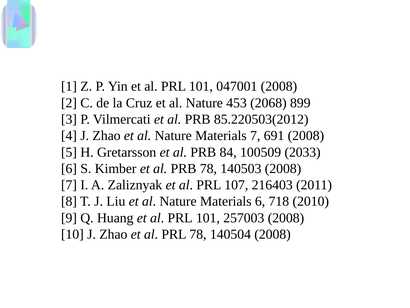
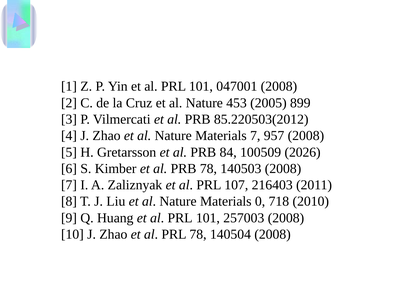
2068: 2068 -> 2005
691: 691 -> 957
2033: 2033 -> 2026
Materials 6: 6 -> 0
